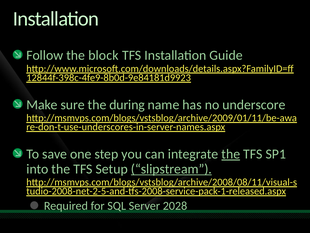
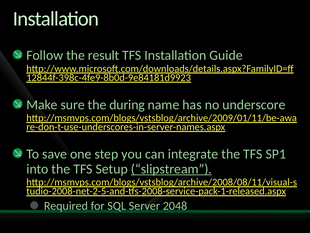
block: block -> result
the at (231, 154) underline: present -> none
2028: 2028 -> 2048
